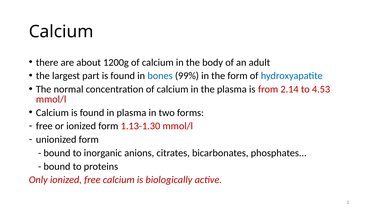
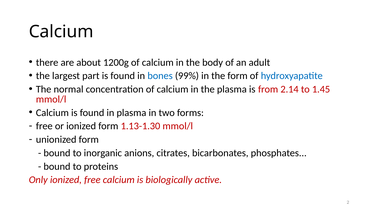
4.53: 4.53 -> 1.45
